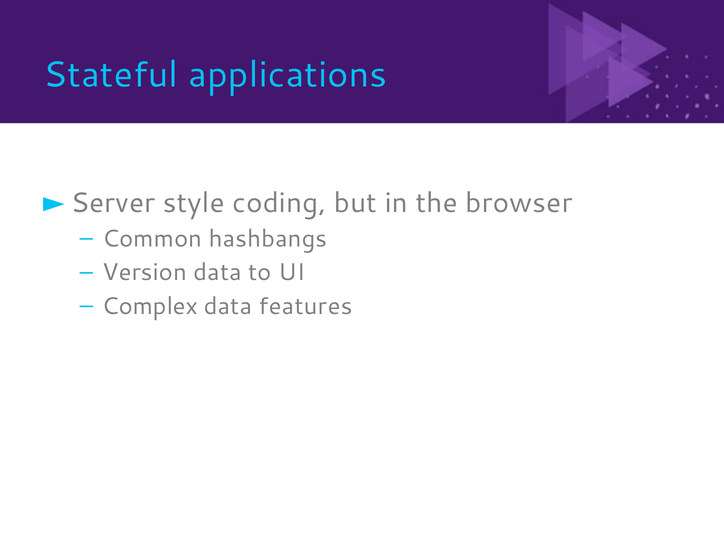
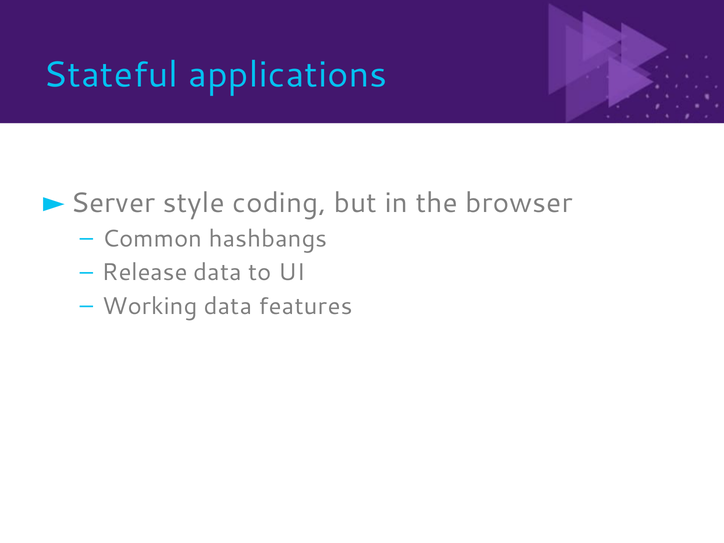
Version: Version -> Release
Complex: Complex -> Working
